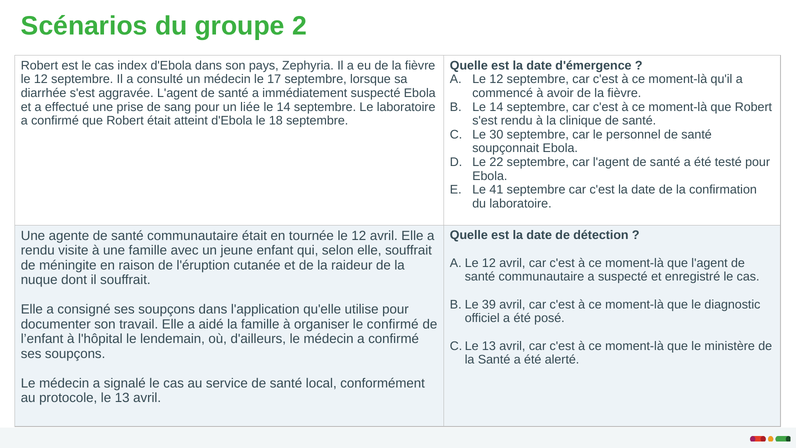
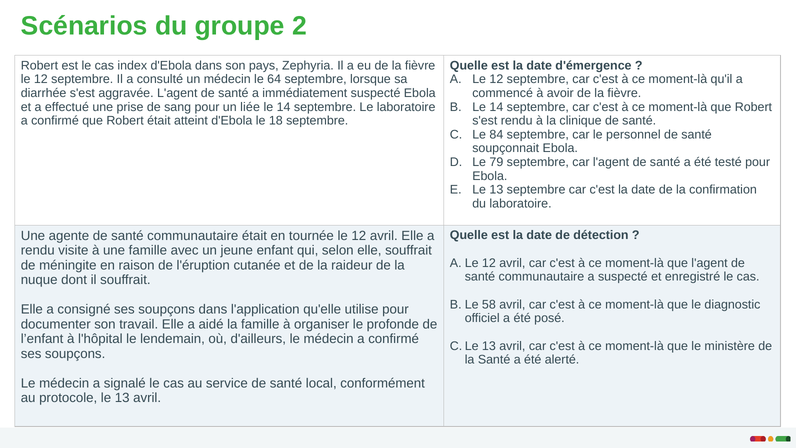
17: 17 -> 64
30: 30 -> 84
22: 22 -> 79
41 at (496, 190): 41 -> 13
39: 39 -> 58
le confirmé: confirmé -> profonde
